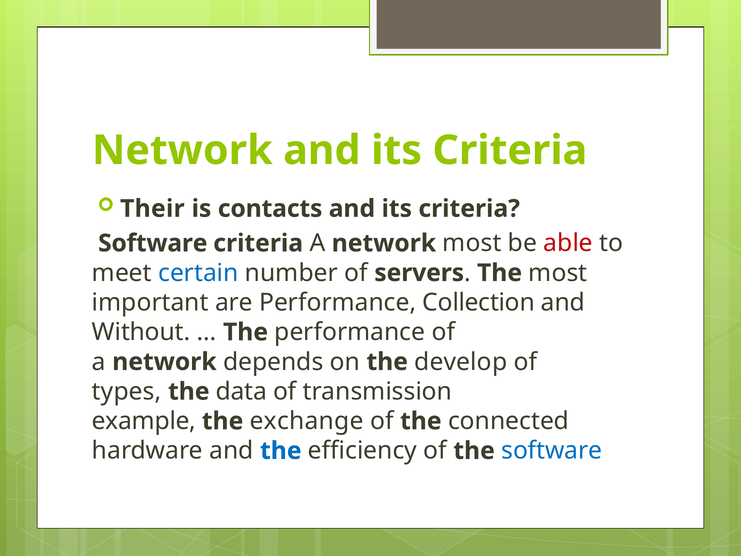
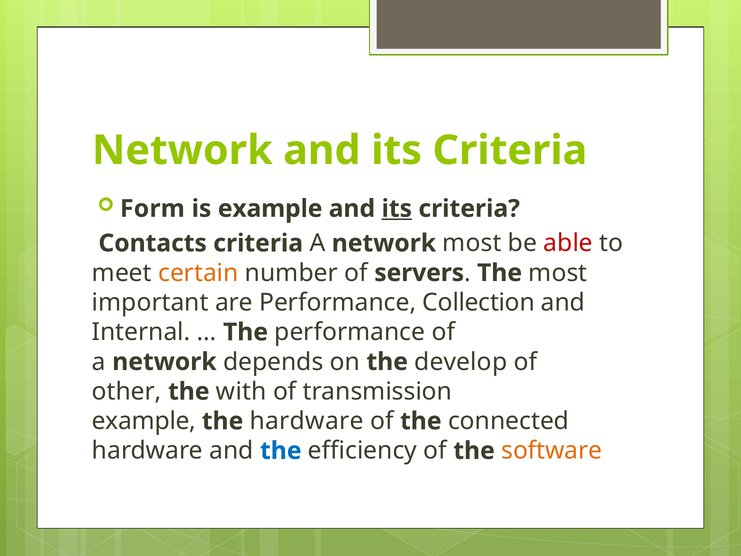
Their: Their -> Form
is contacts: contacts -> example
its at (397, 209) underline: none -> present
Software at (153, 243): Software -> Contacts
certain colour: blue -> orange
Without: Without -> Internal
types: types -> other
data: data -> with
the exchange: exchange -> hardware
software at (552, 451) colour: blue -> orange
